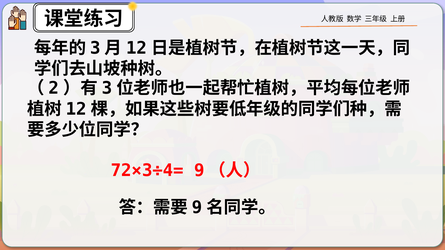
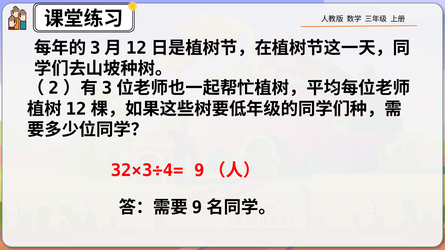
72×3÷4=: 72×3÷4= -> 32×3÷4=
